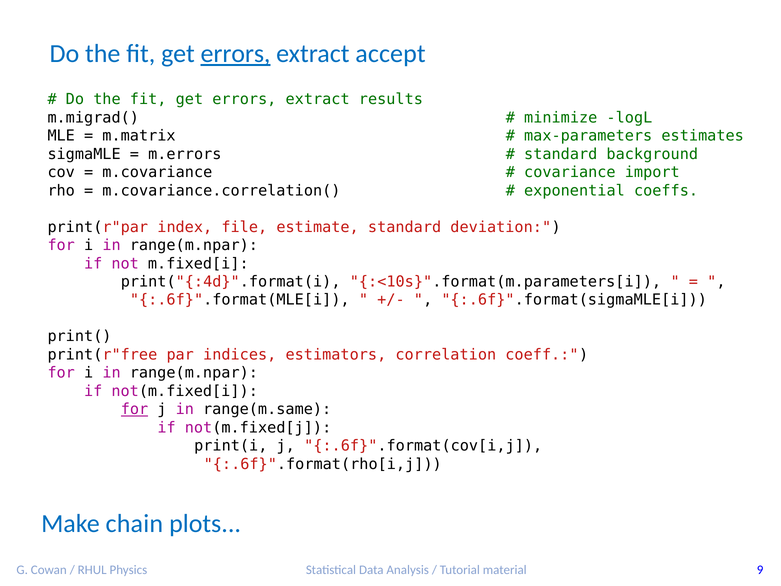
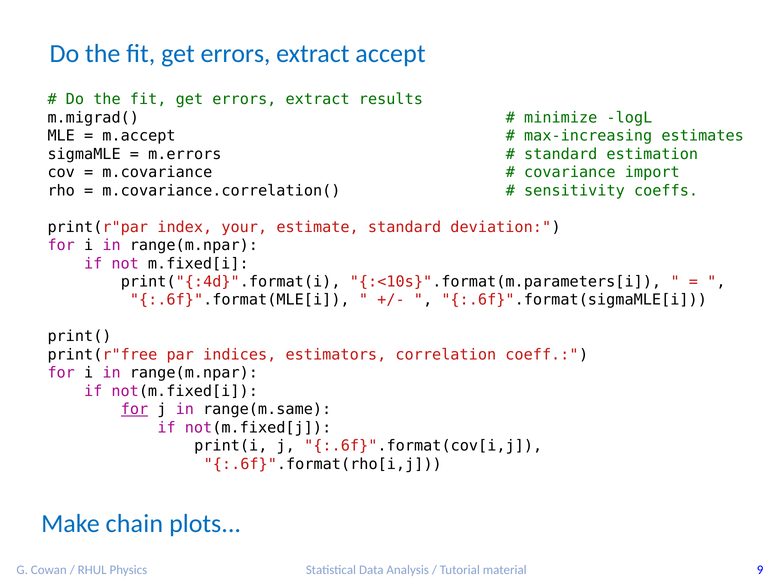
errors at (236, 54) underline: present -> none
m.matrix: m.matrix -> m.accept
max-parameters: max-parameters -> max-increasing
background: background -> estimation
exponential: exponential -> sensitivity
file: file -> your
